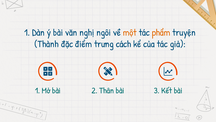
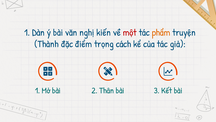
ngôi: ngôi -> kiến
một colour: orange -> red
trưng: trưng -> trọng
